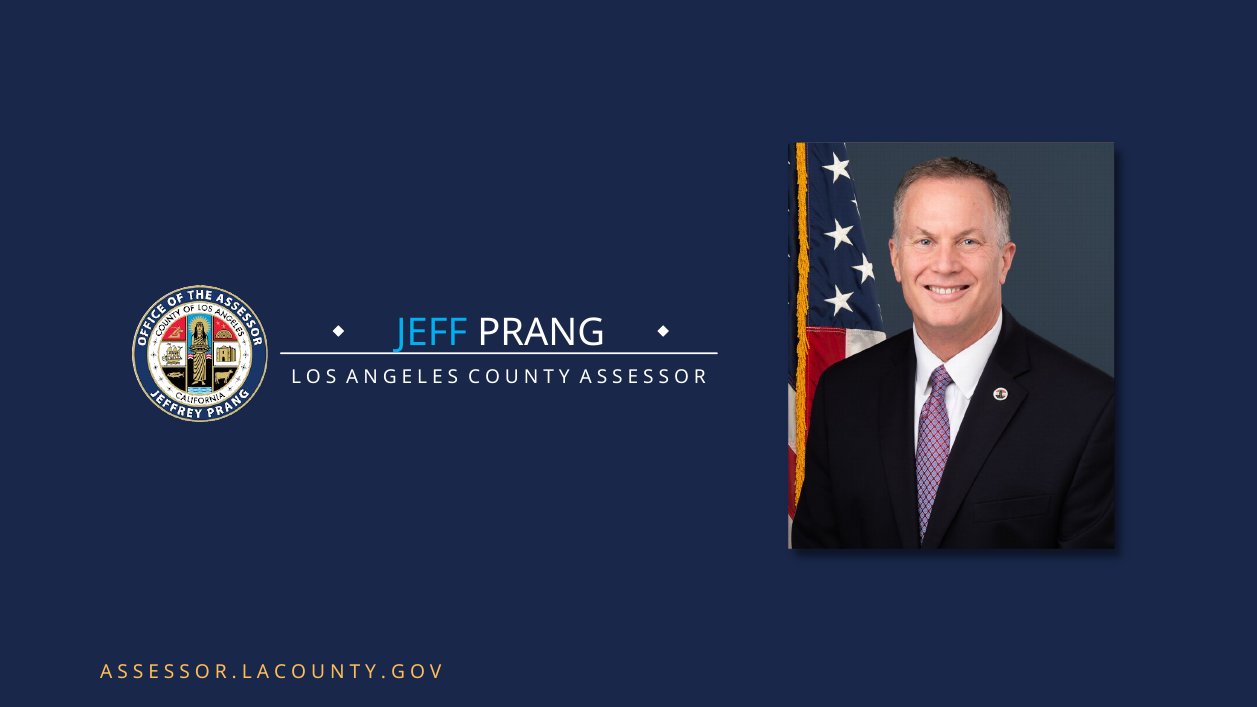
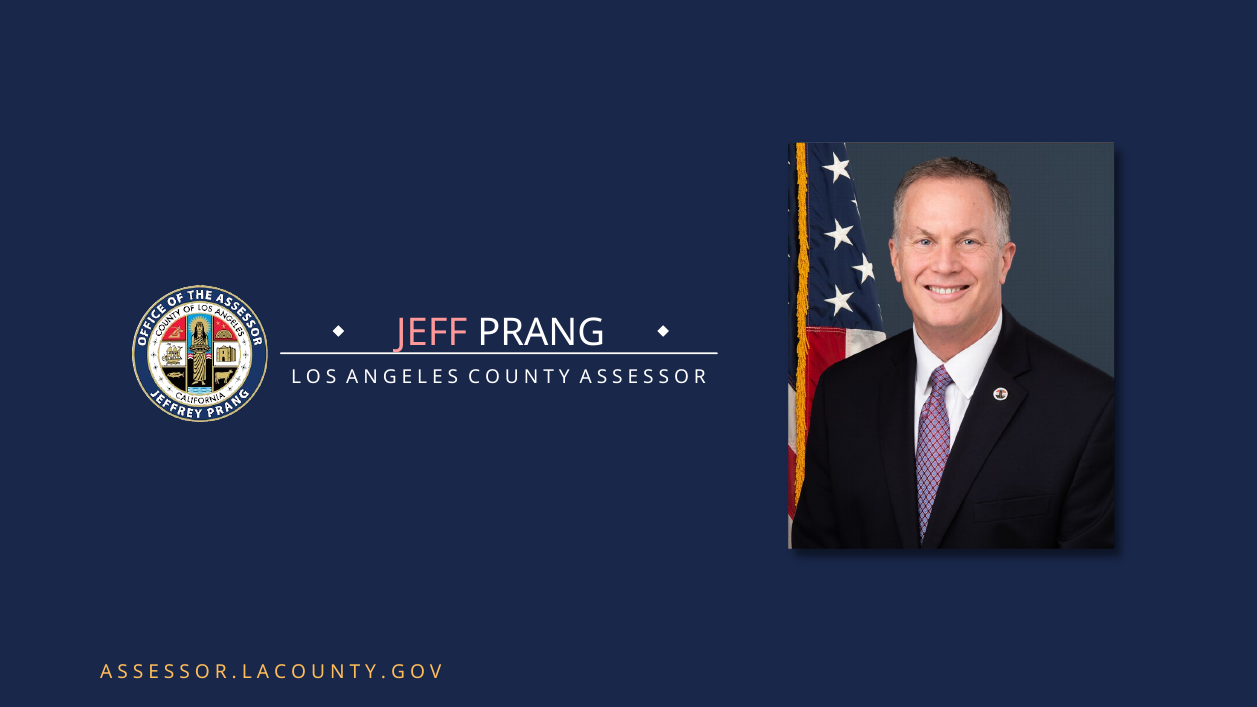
JEFF colour: light blue -> pink
